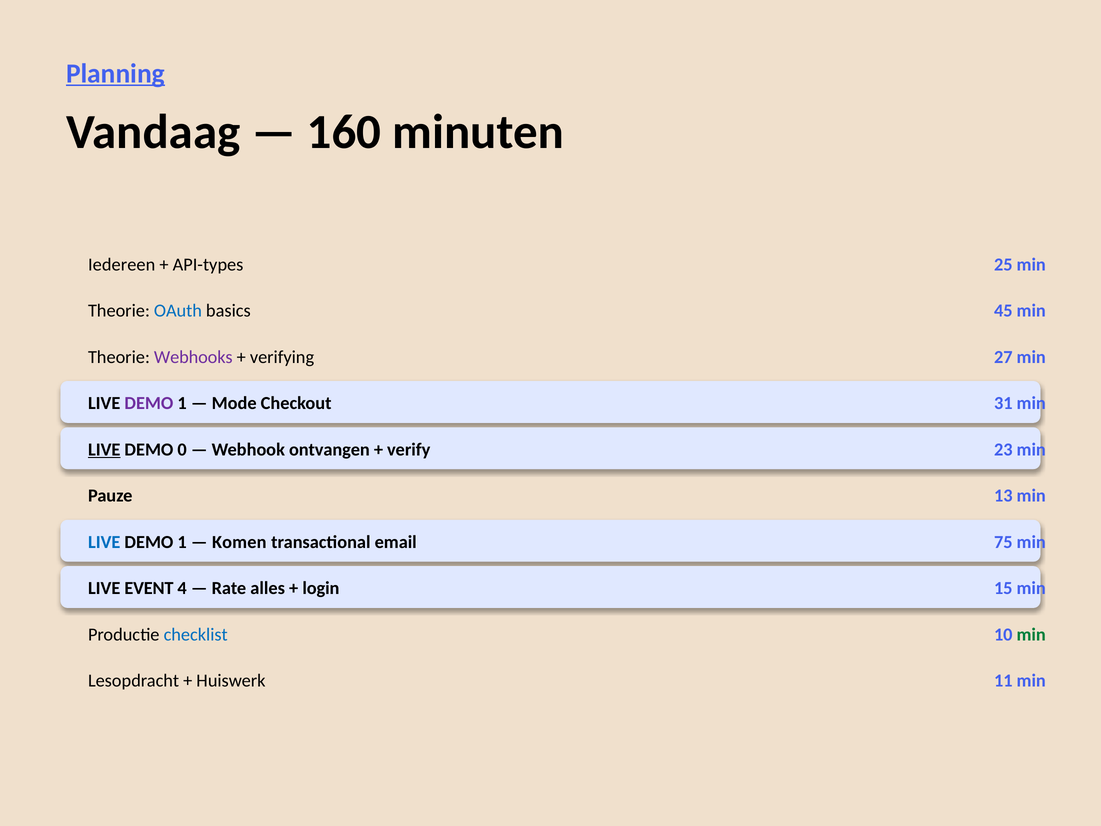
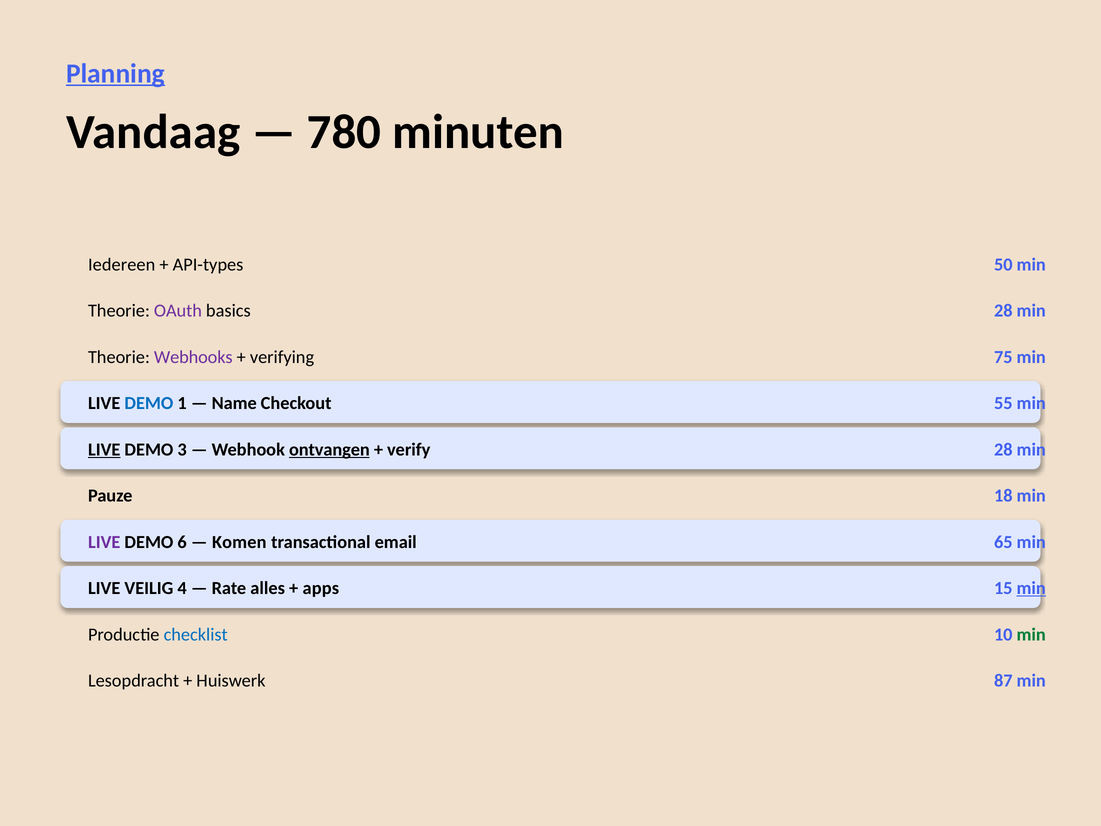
160: 160 -> 780
25: 25 -> 50
OAuth colour: blue -> purple
basics 45: 45 -> 28
27: 27 -> 75
DEMO at (149, 403) colour: purple -> blue
Mode: Mode -> Name
31: 31 -> 55
0: 0 -> 3
ontvangen underline: none -> present
verify 23: 23 -> 28
13: 13 -> 18
LIVE at (104, 542) colour: blue -> purple
1 at (182, 542): 1 -> 6
75: 75 -> 65
EVENT: EVENT -> VEILIG
login: login -> apps
min at (1031, 588) underline: none -> present
11: 11 -> 87
